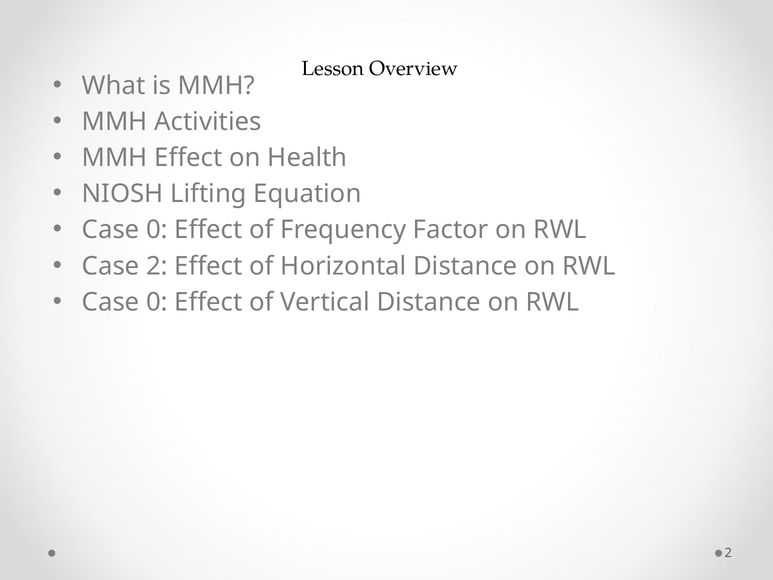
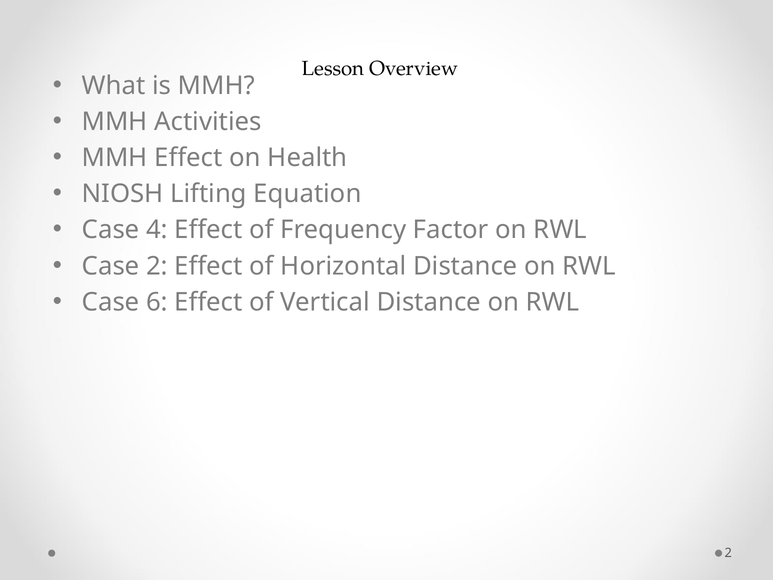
0 at (157, 230): 0 -> 4
0 at (157, 302): 0 -> 6
